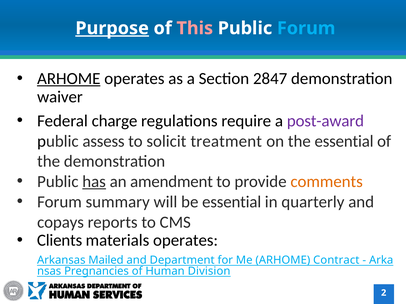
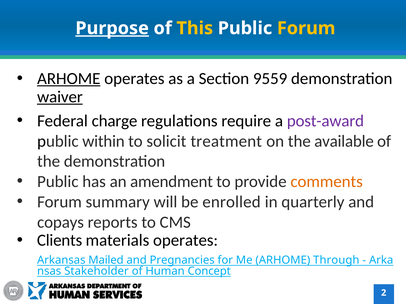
This colour: pink -> yellow
Forum at (306, 28) colour: light blue -> yellow
2847: 2847 -> 9559
waiver underline: none -> present
assess: assess -> within
the essential: essential -> available
has underline: present -> none
be essential: essential -> enrolled
Department: Department -> Pregnancies
Contract: Contract -> Through
Pregnancies: Pregnancies -> Stakeholder
Division: Division -> Concept
